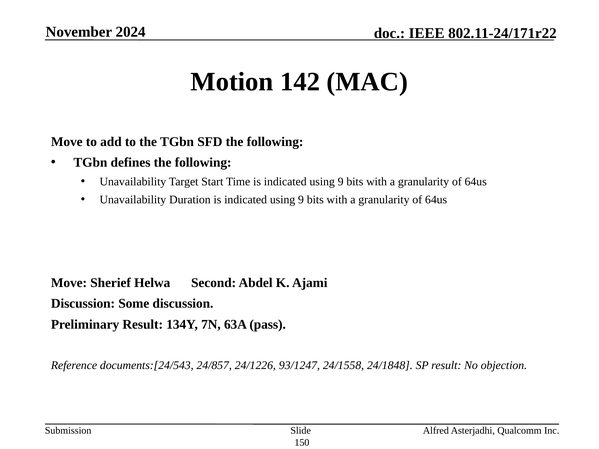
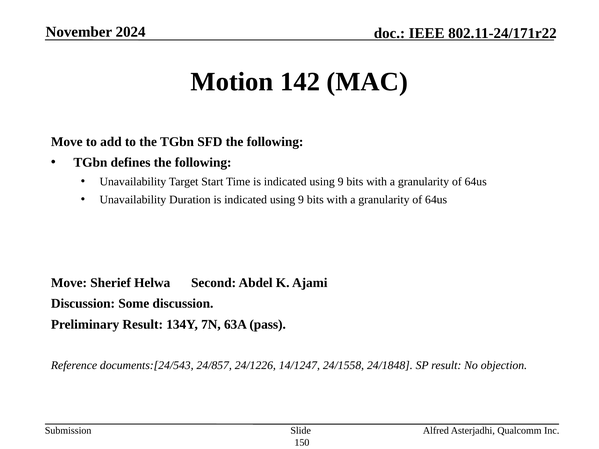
93/1247: 93/1247 -> 14/1247
